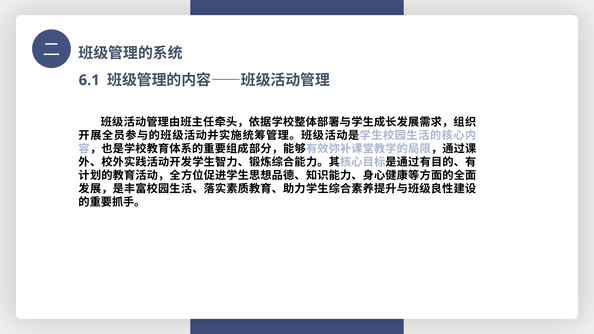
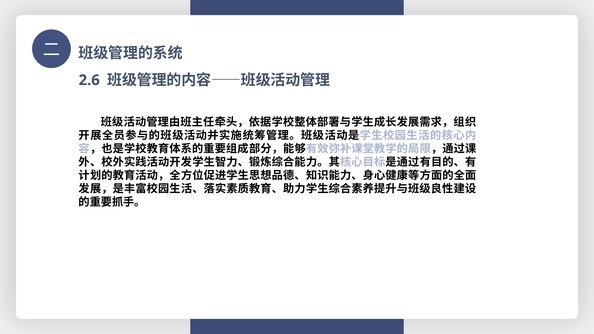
6.1: 6.1 -> 2.6
